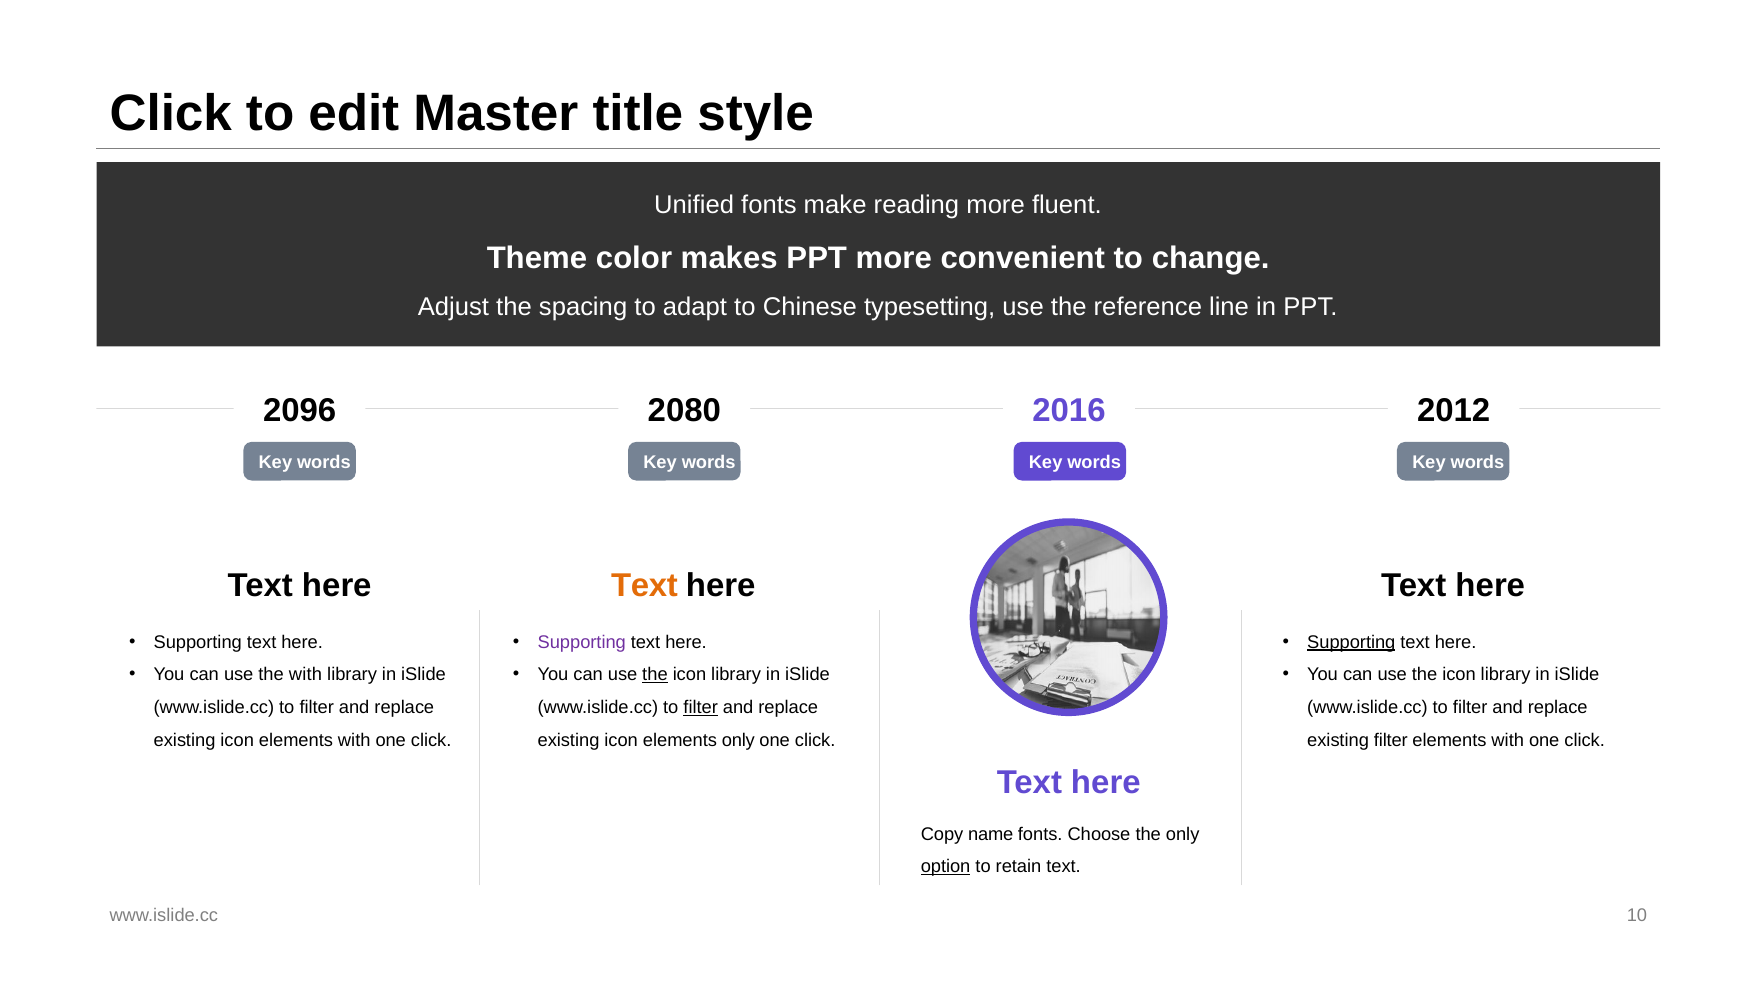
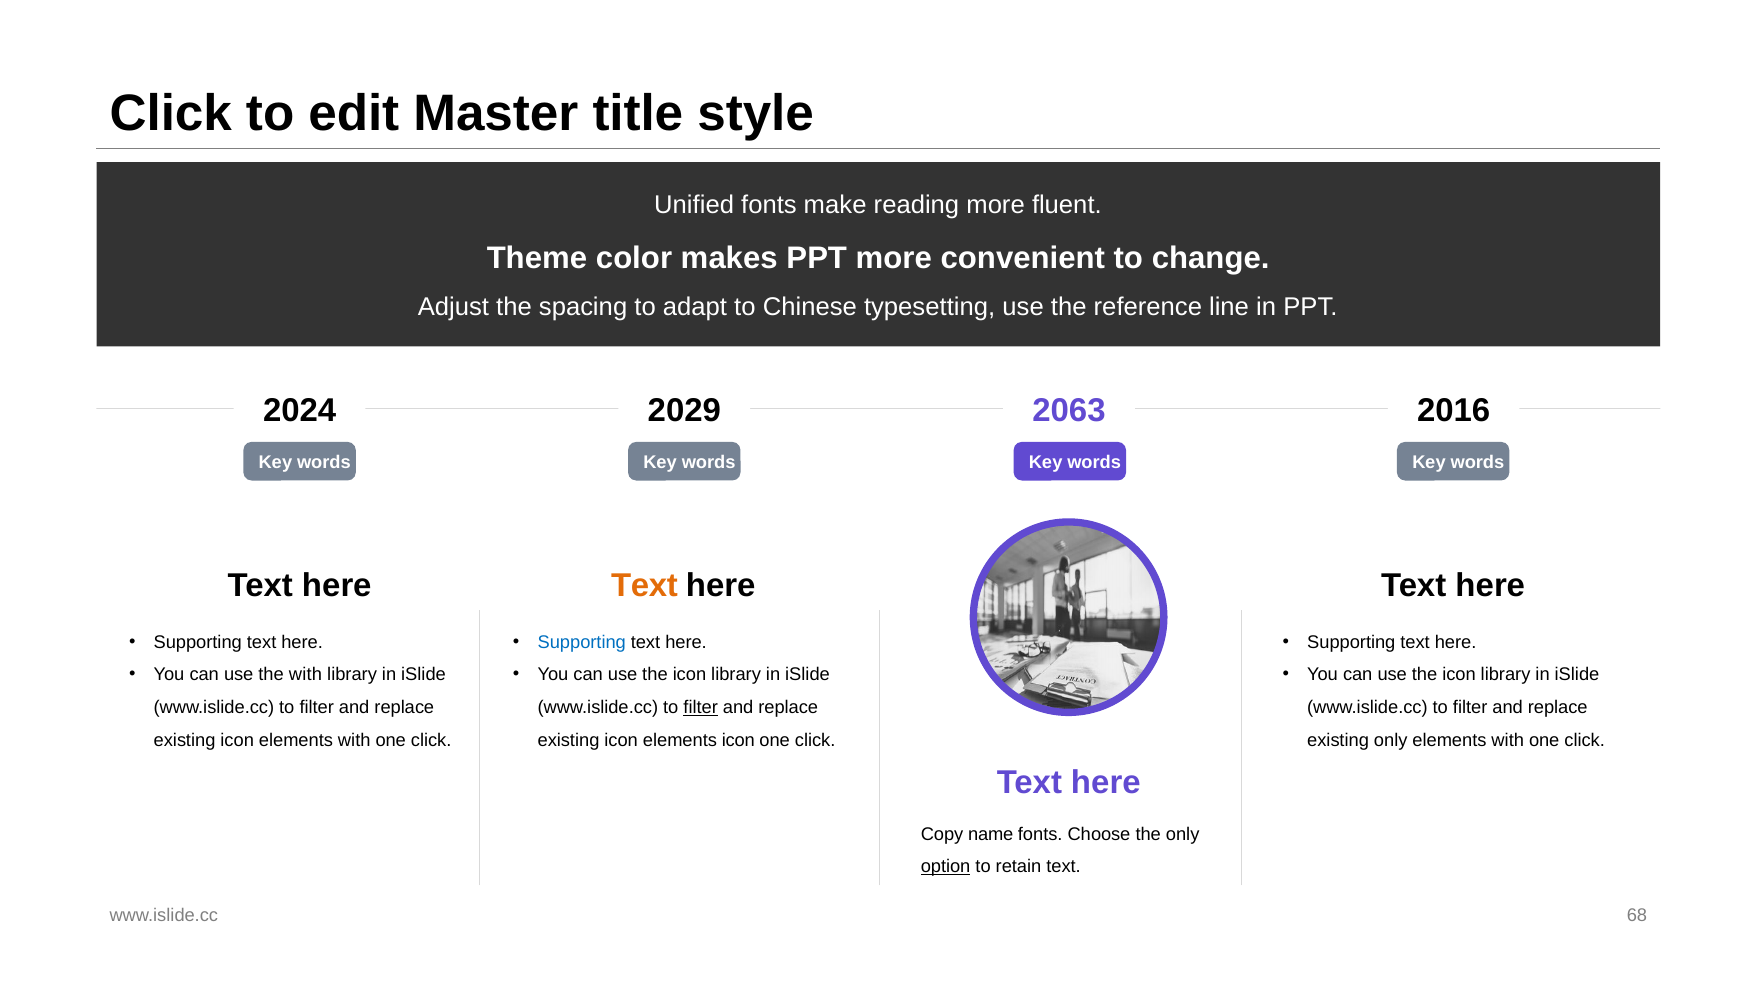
2096: 2096 -> 2024
2080: 2080 -> 2029
2016: 2016 -> 2063
2012: 2012 -> 2016
Supporting at (582, 642) colour: purple -> blue
Supporting at (1351, 642) underline: present -> none
the at (655, 675) underline: present -> none
elements only: only -> icon
existing filter: filter -> only
10: 10 -> 68
